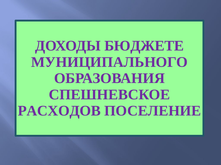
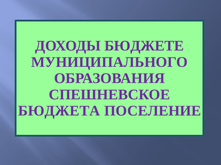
РАСХОДОВ: РАСХОДОВ -> БЮДЖЕТА
